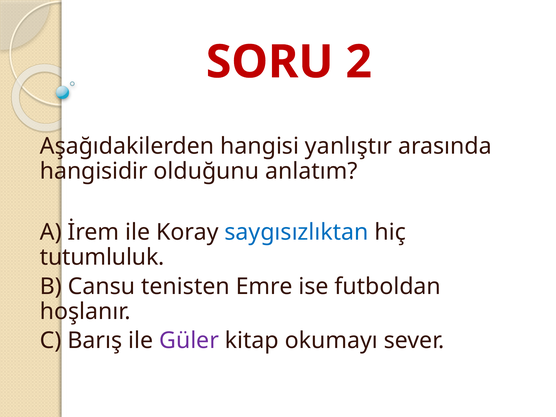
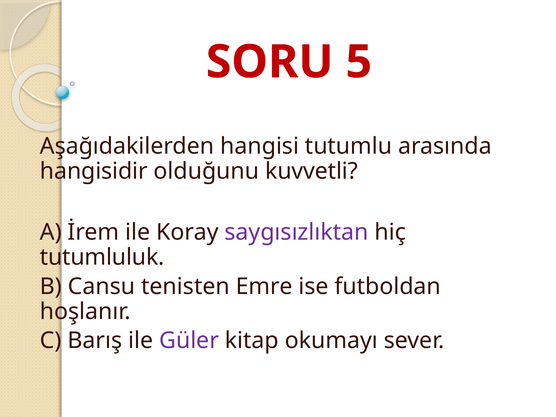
2: 2 -> 5
yanlıştır: yanlıştır -> tutumlu
anlatım: anlatım -> kuvvetli
saygısızlıktan colour: blue -> purple
